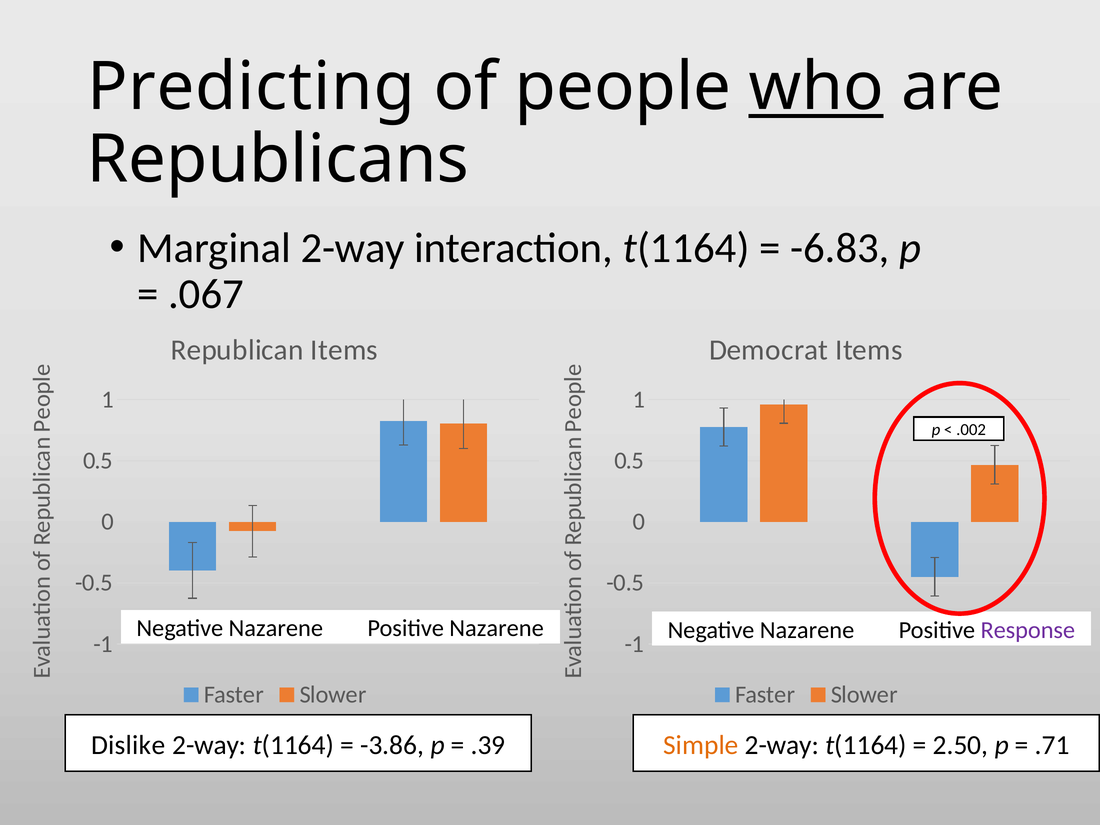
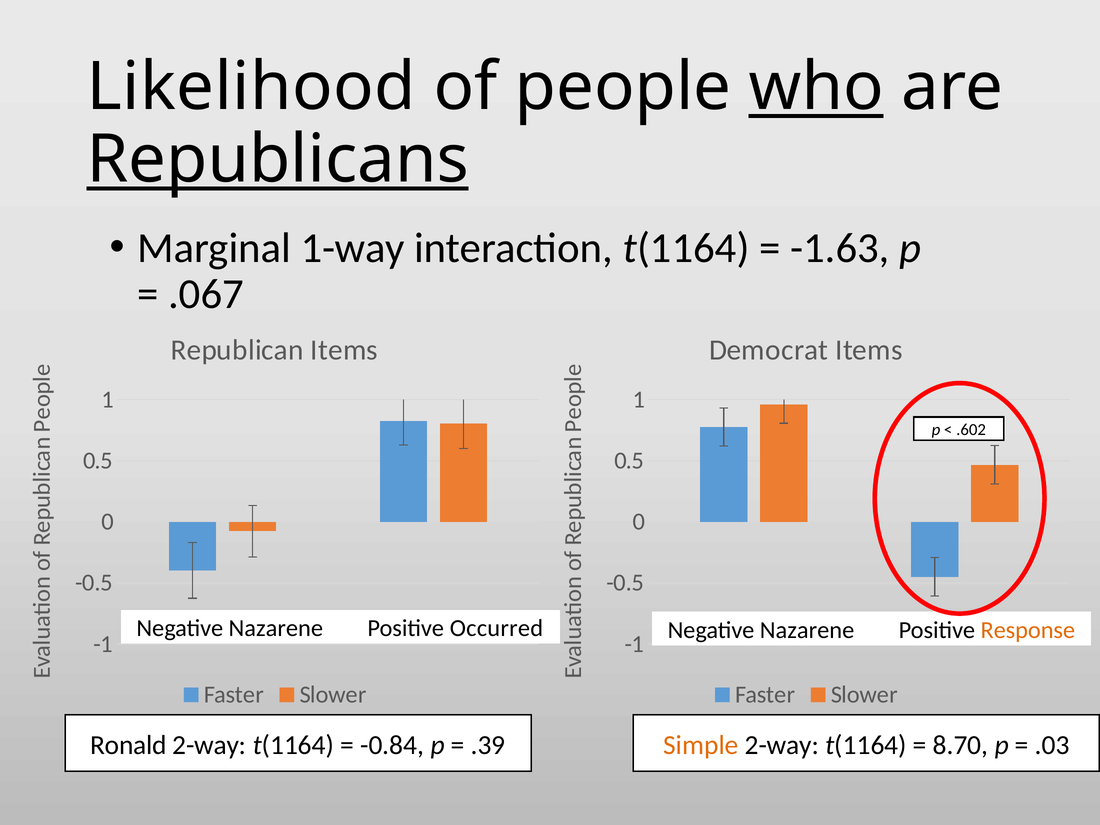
Predicting: Predicting -> Likelihood
Republicans underline: none -> present
Marginal 2-way: 2-way -> 1-way
-6.83: -6.83 -> -1.63
.002: .002 -> .602
Positive Nazarene: Nazarene -> Occurred
Response colour: purple -> orange
Dislike: Dislike -> Ronald
-3.86: -3.86 -> -0.84
2.50: 2.50 -> 8.70
.71: .71 -> .03
